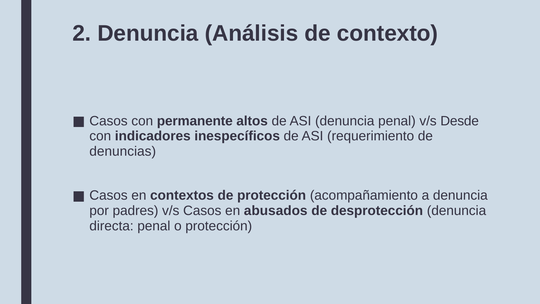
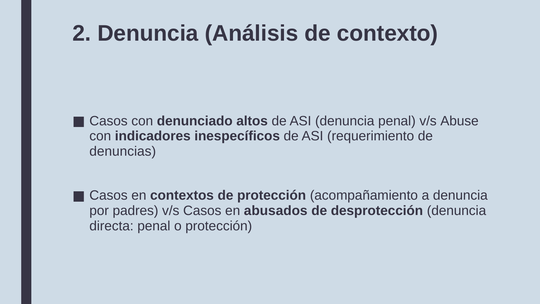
permanente: permanente -> denunciado
Desde: Desde -> Abuse
